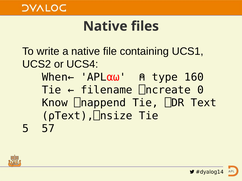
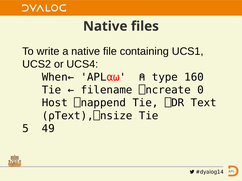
Know: Know -> Host
57: 57 -> 49
